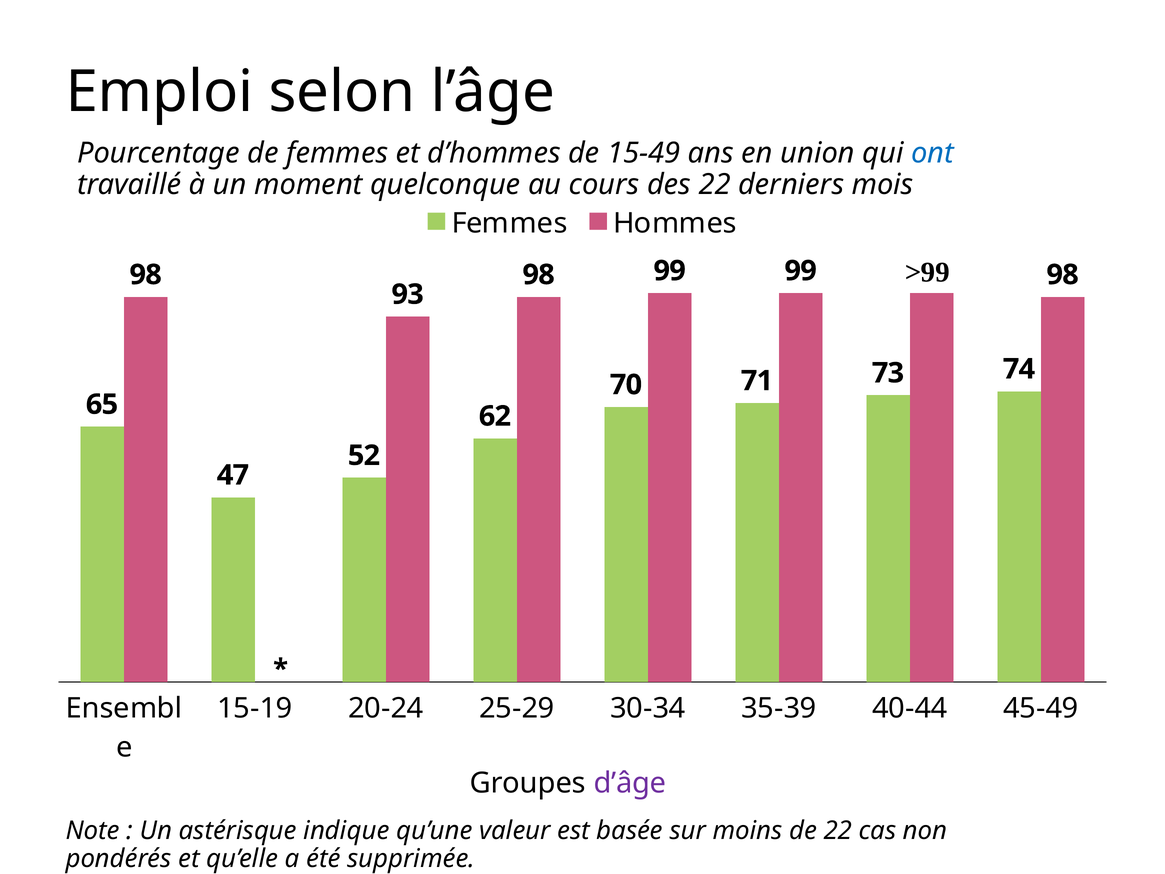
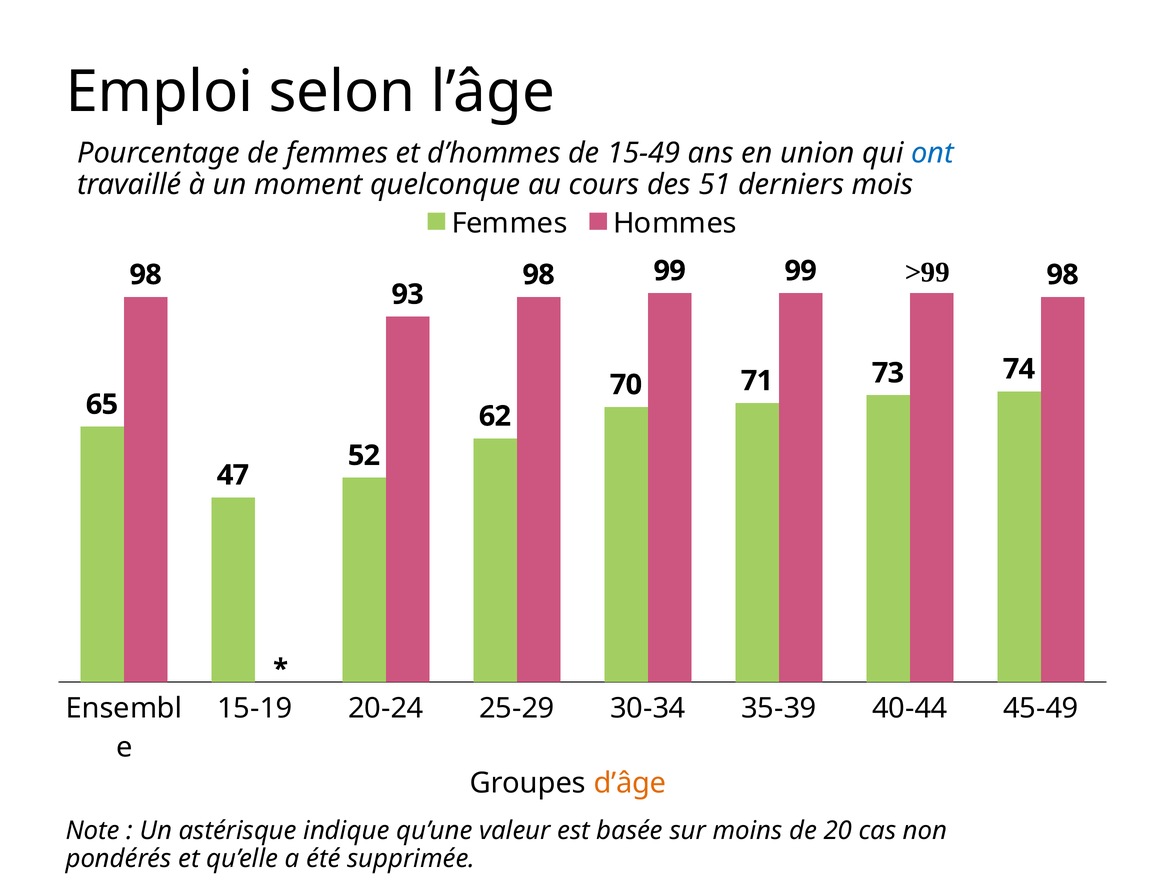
des 22: 22 -> 51
d’âge colour: purple -> orange
de 22: 22 -> 20
